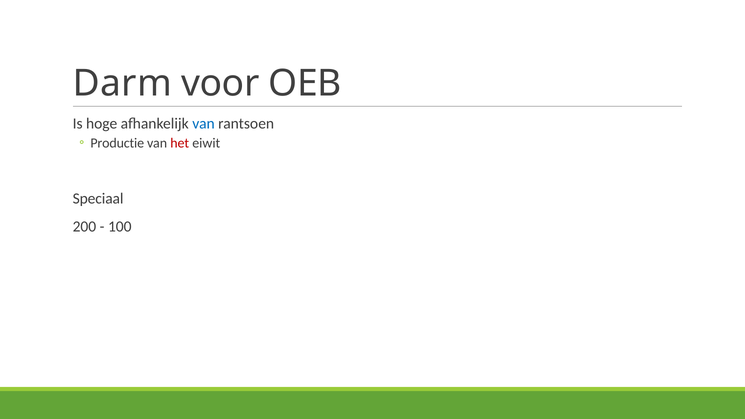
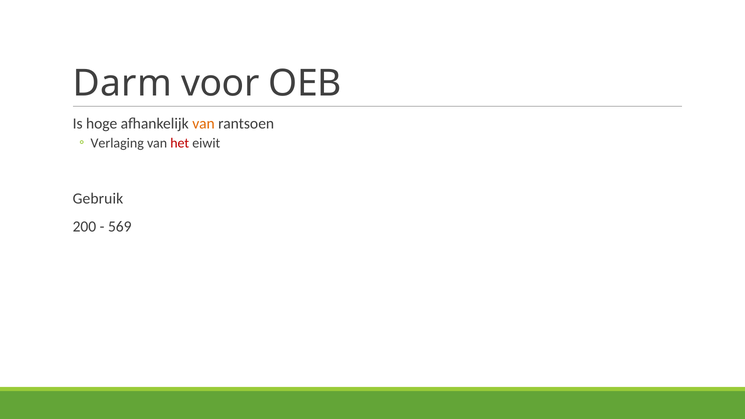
van at (203, 124) colour: blue -> orange
Productie: Productie -> Verlaging
Speciaal: Speciaal -> Gebruik
100: 100 -> 569
